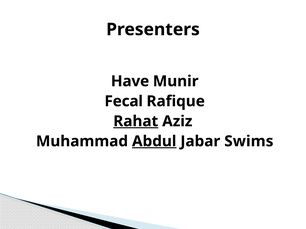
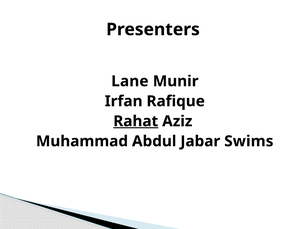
Have: Have -> Lane
Fecal: Fecal -> Irfan
Abdul underline: present -> none
